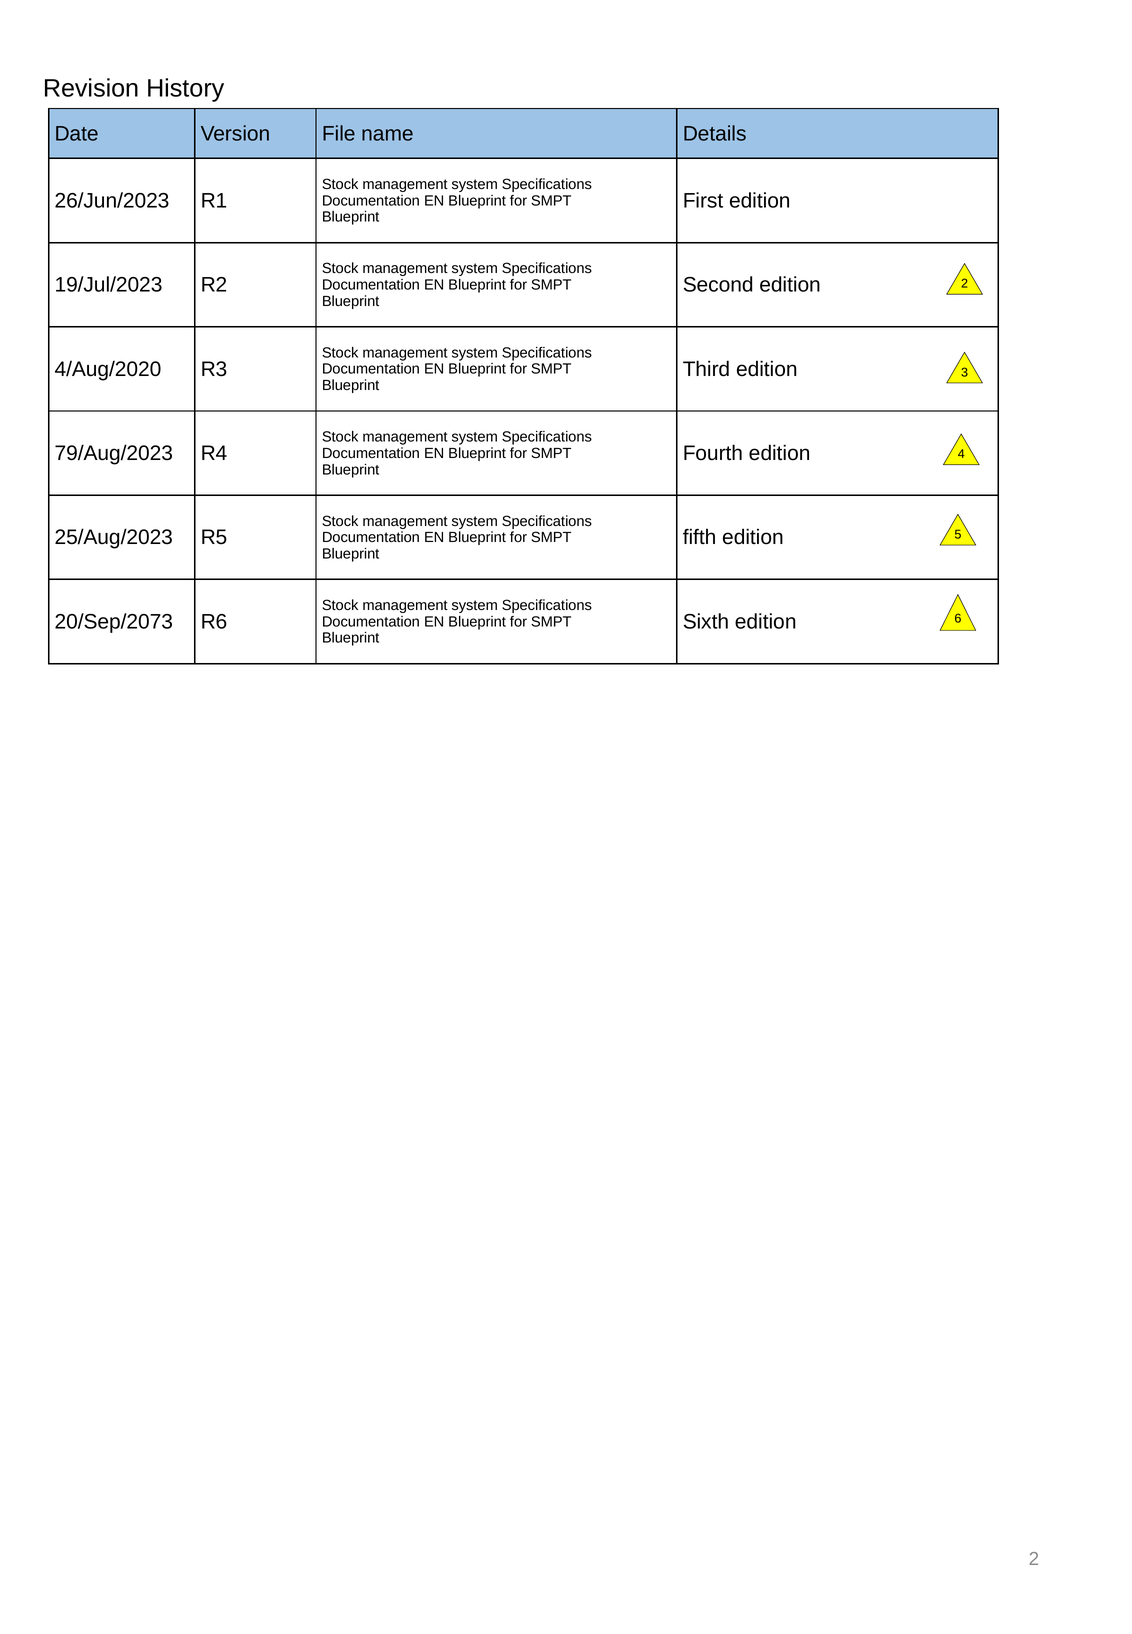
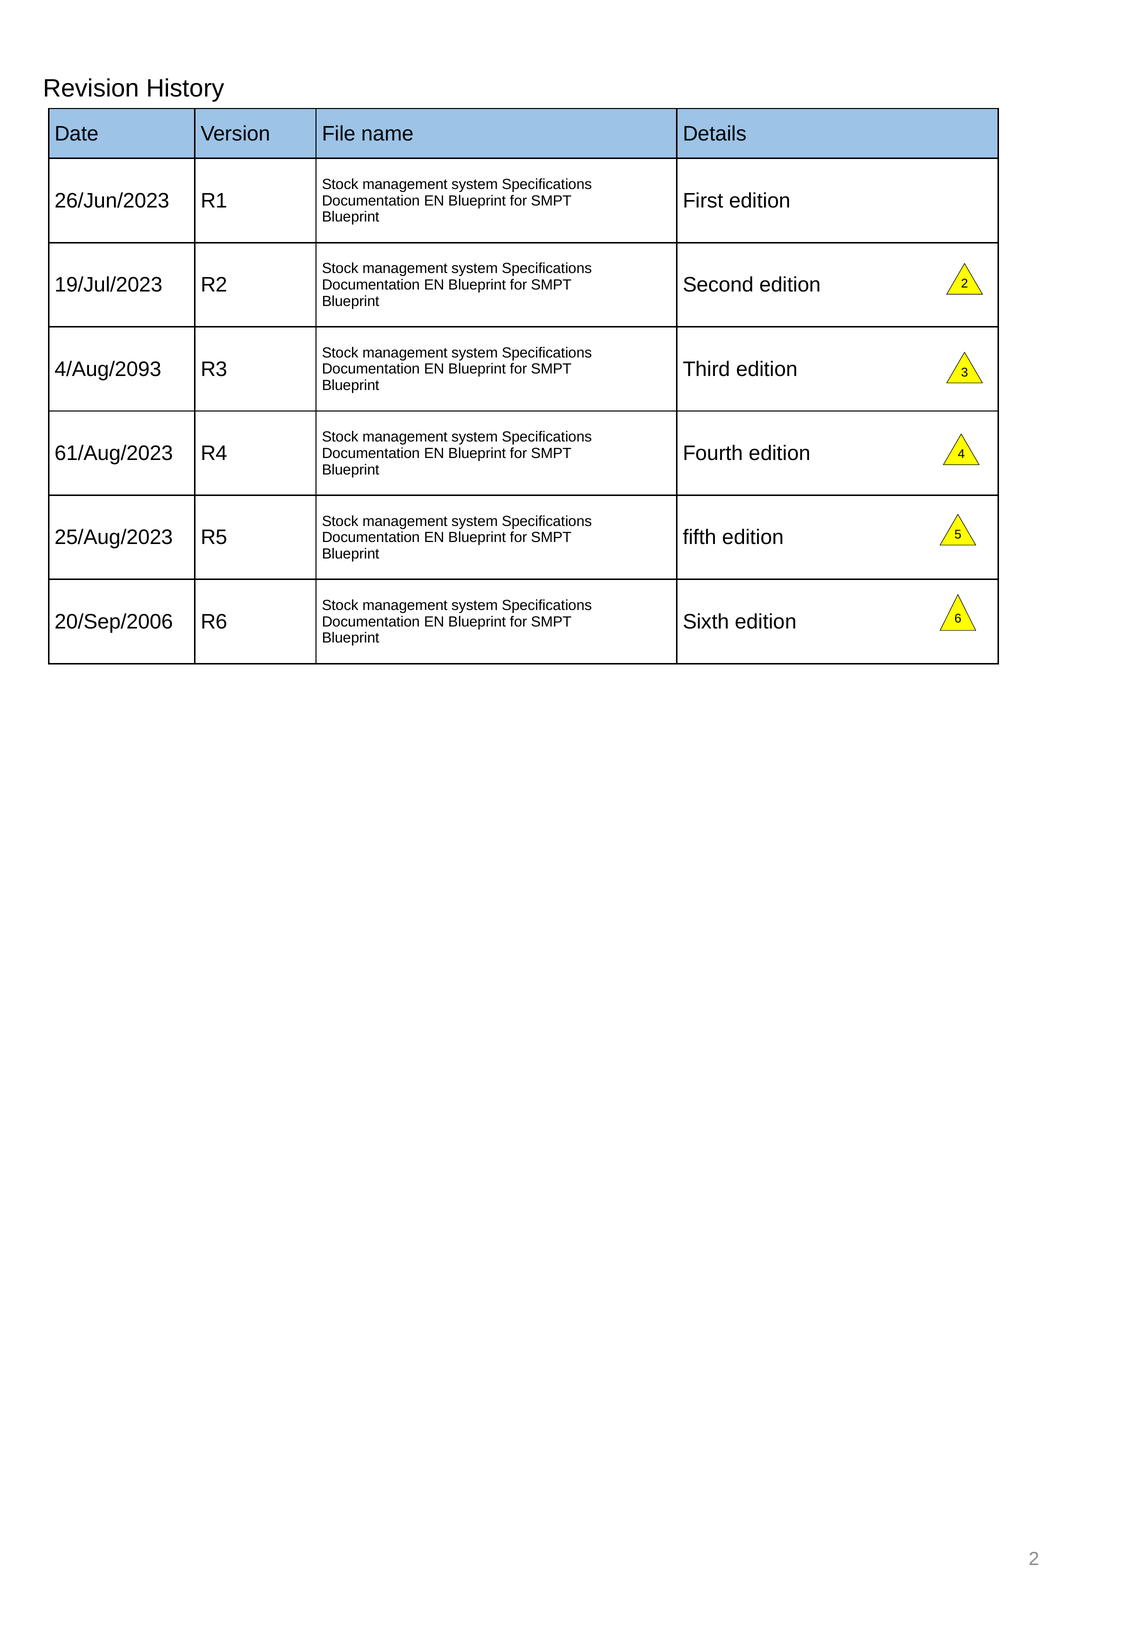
4/Aug/2020: 4/Aug/2020 -> 4/Aug/2093
79/Aug/2023: 79/Aug/2023 -> 61/Aug/2023
20/Sep/2073: 20/Sep/2073 -> 20/Sep/2006
